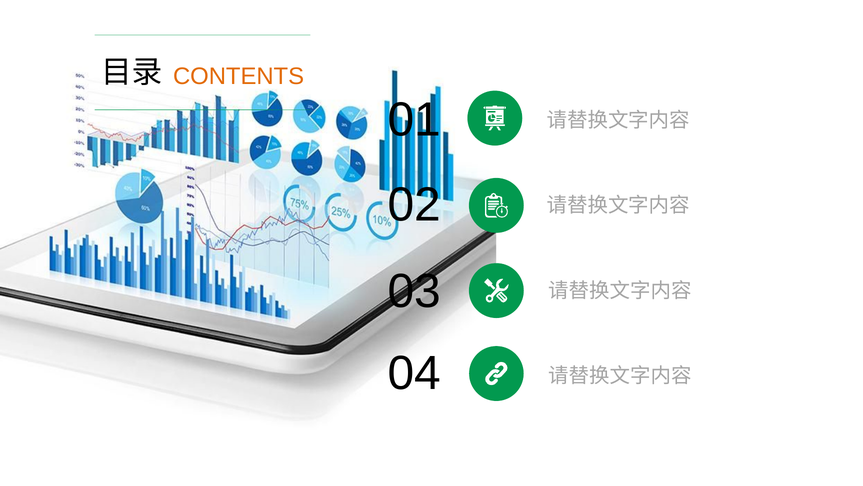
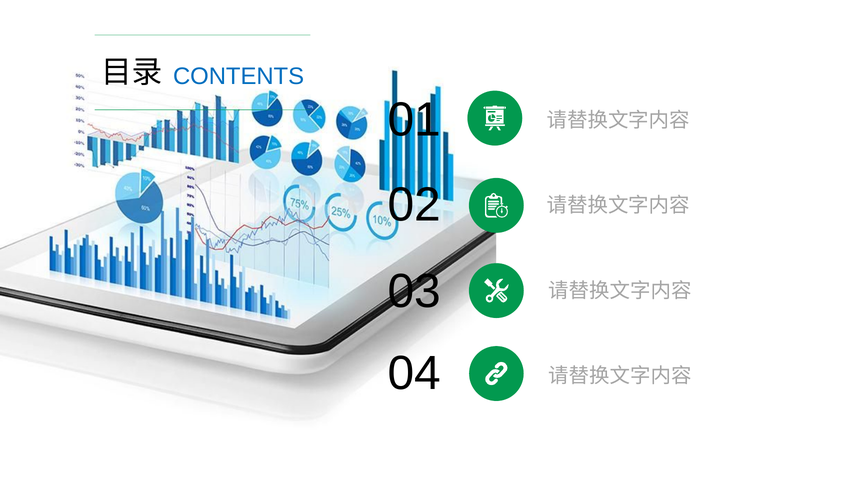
CONTENTS colour: orange -> blue
